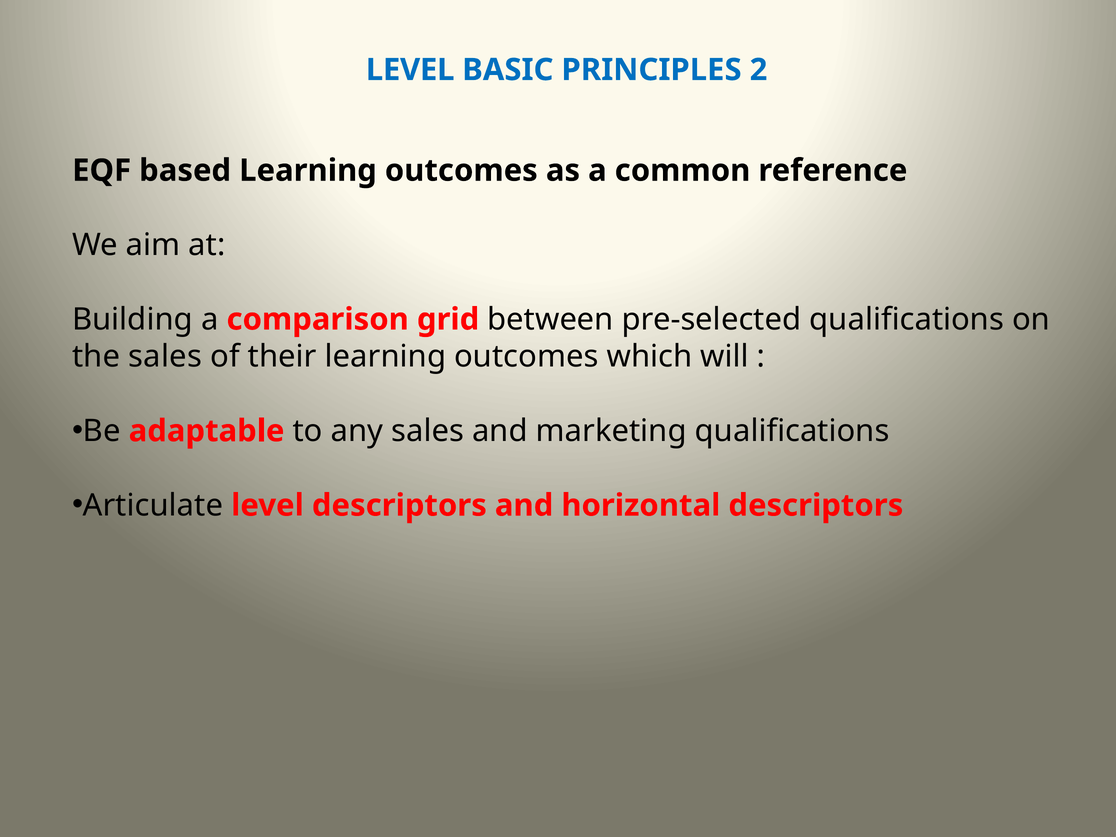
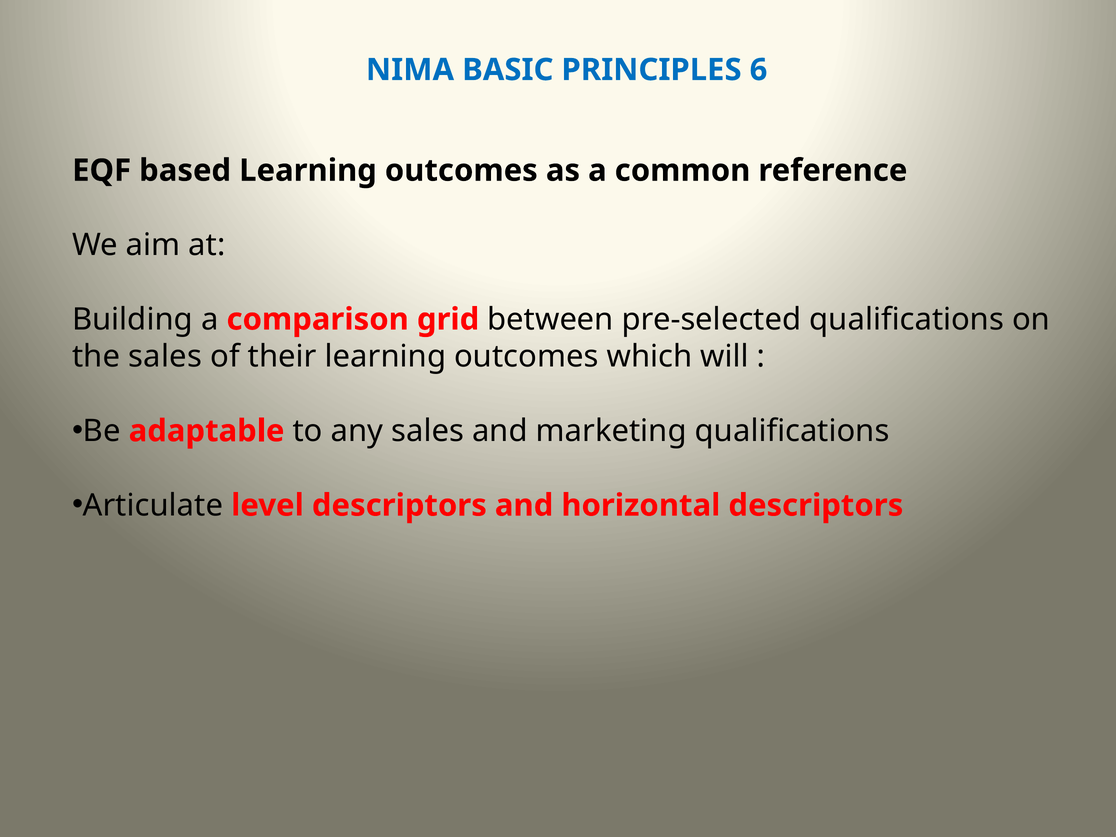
LEVEL at (410, 70): LEVEL -> NIMA
2: 2 -> 6
